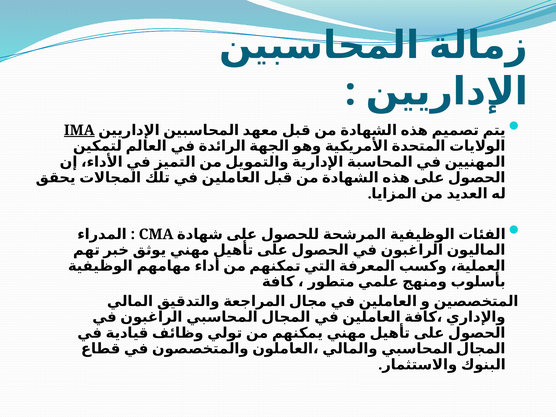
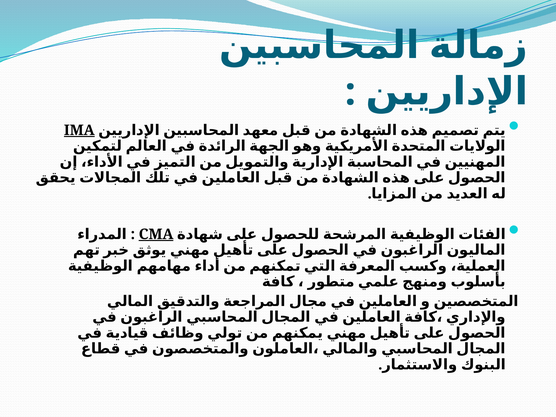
CMA underline: none -> present
